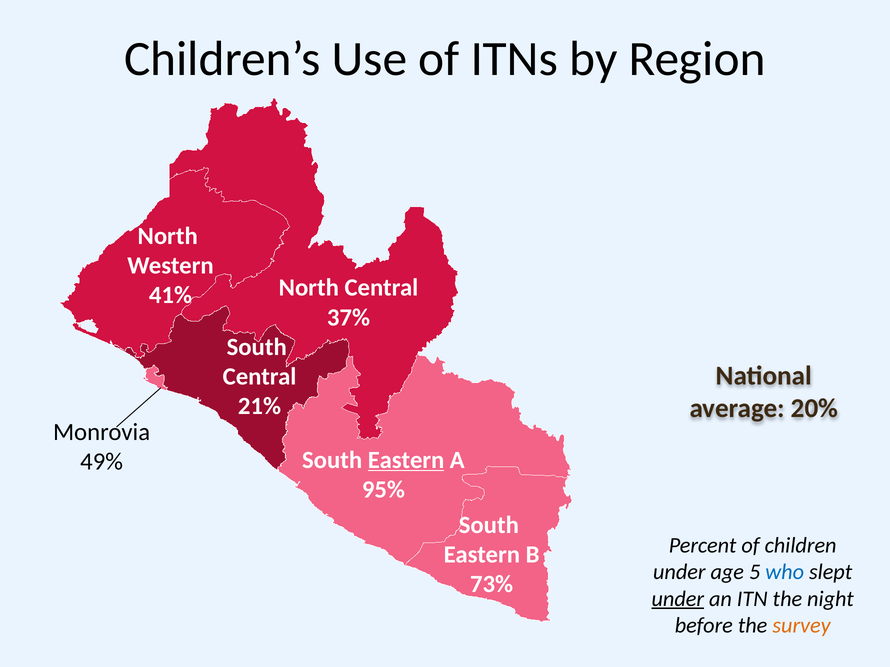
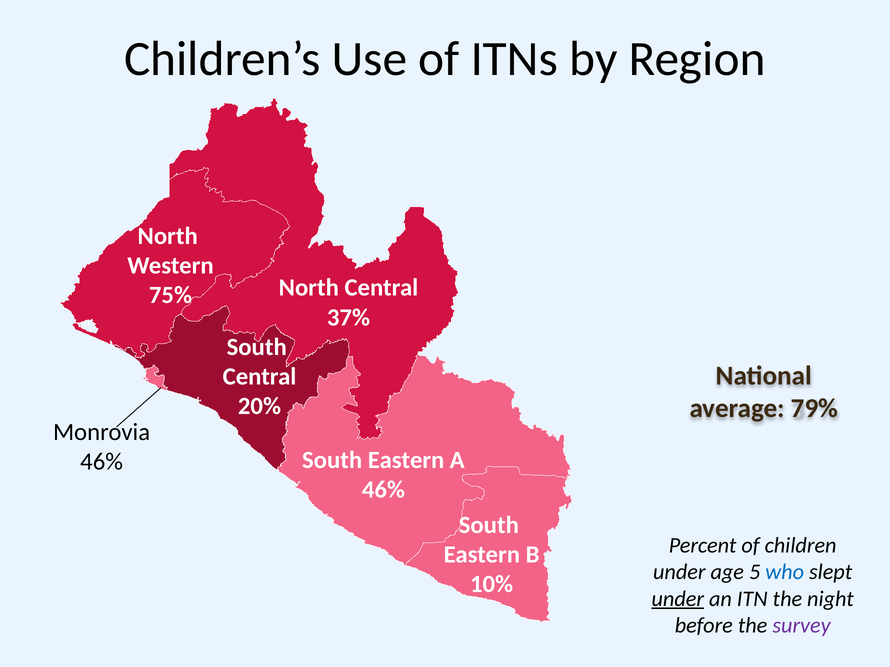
41%: 41% -> 75%
21%: 21% -> 20%
20%: 20% -> 79%
Eastern at (406, 460) underline: present -> none
49% at (102, 462): 49% -> 46%
95% at (383, 490): 95% -> 46%
73%: 73% -> 10%
survey colour: orange -> purple
